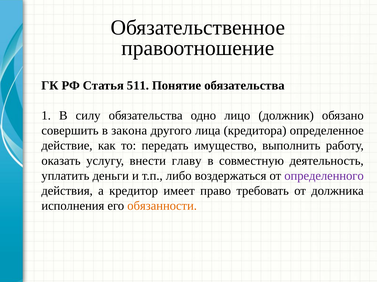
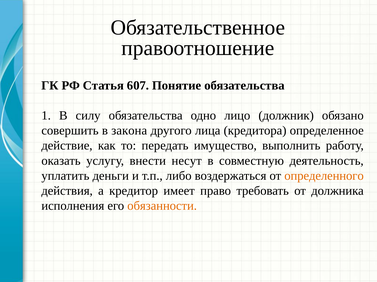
511: 511 -> 607
главу: главу -> несут
определенного colour: purple -> orange
